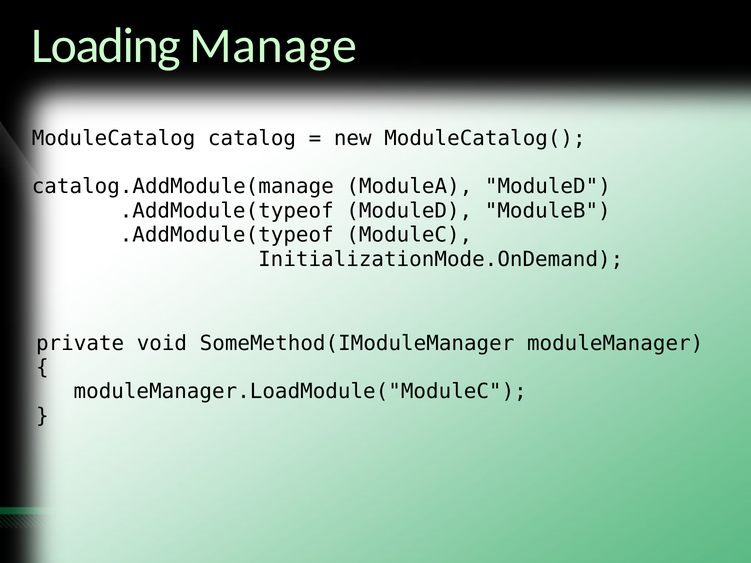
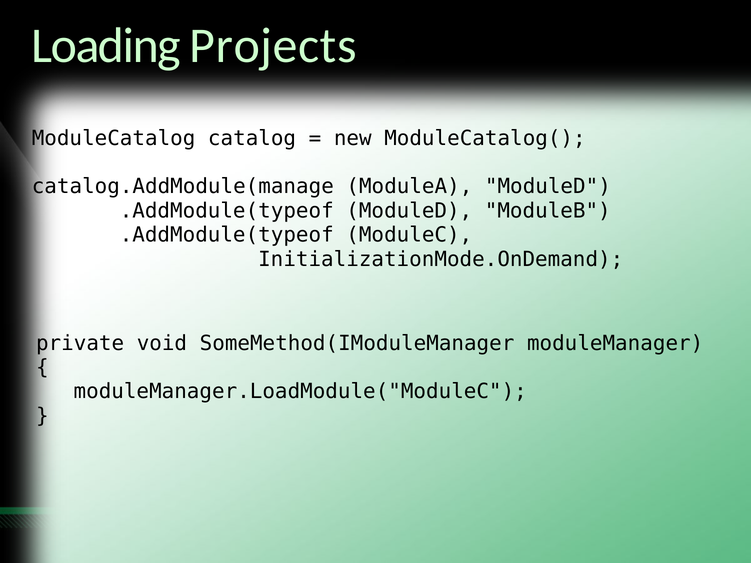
Manage: Manage -> Projects
